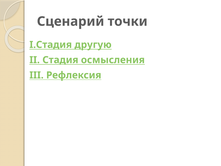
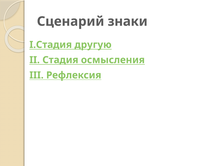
точки: точки -> знаки
